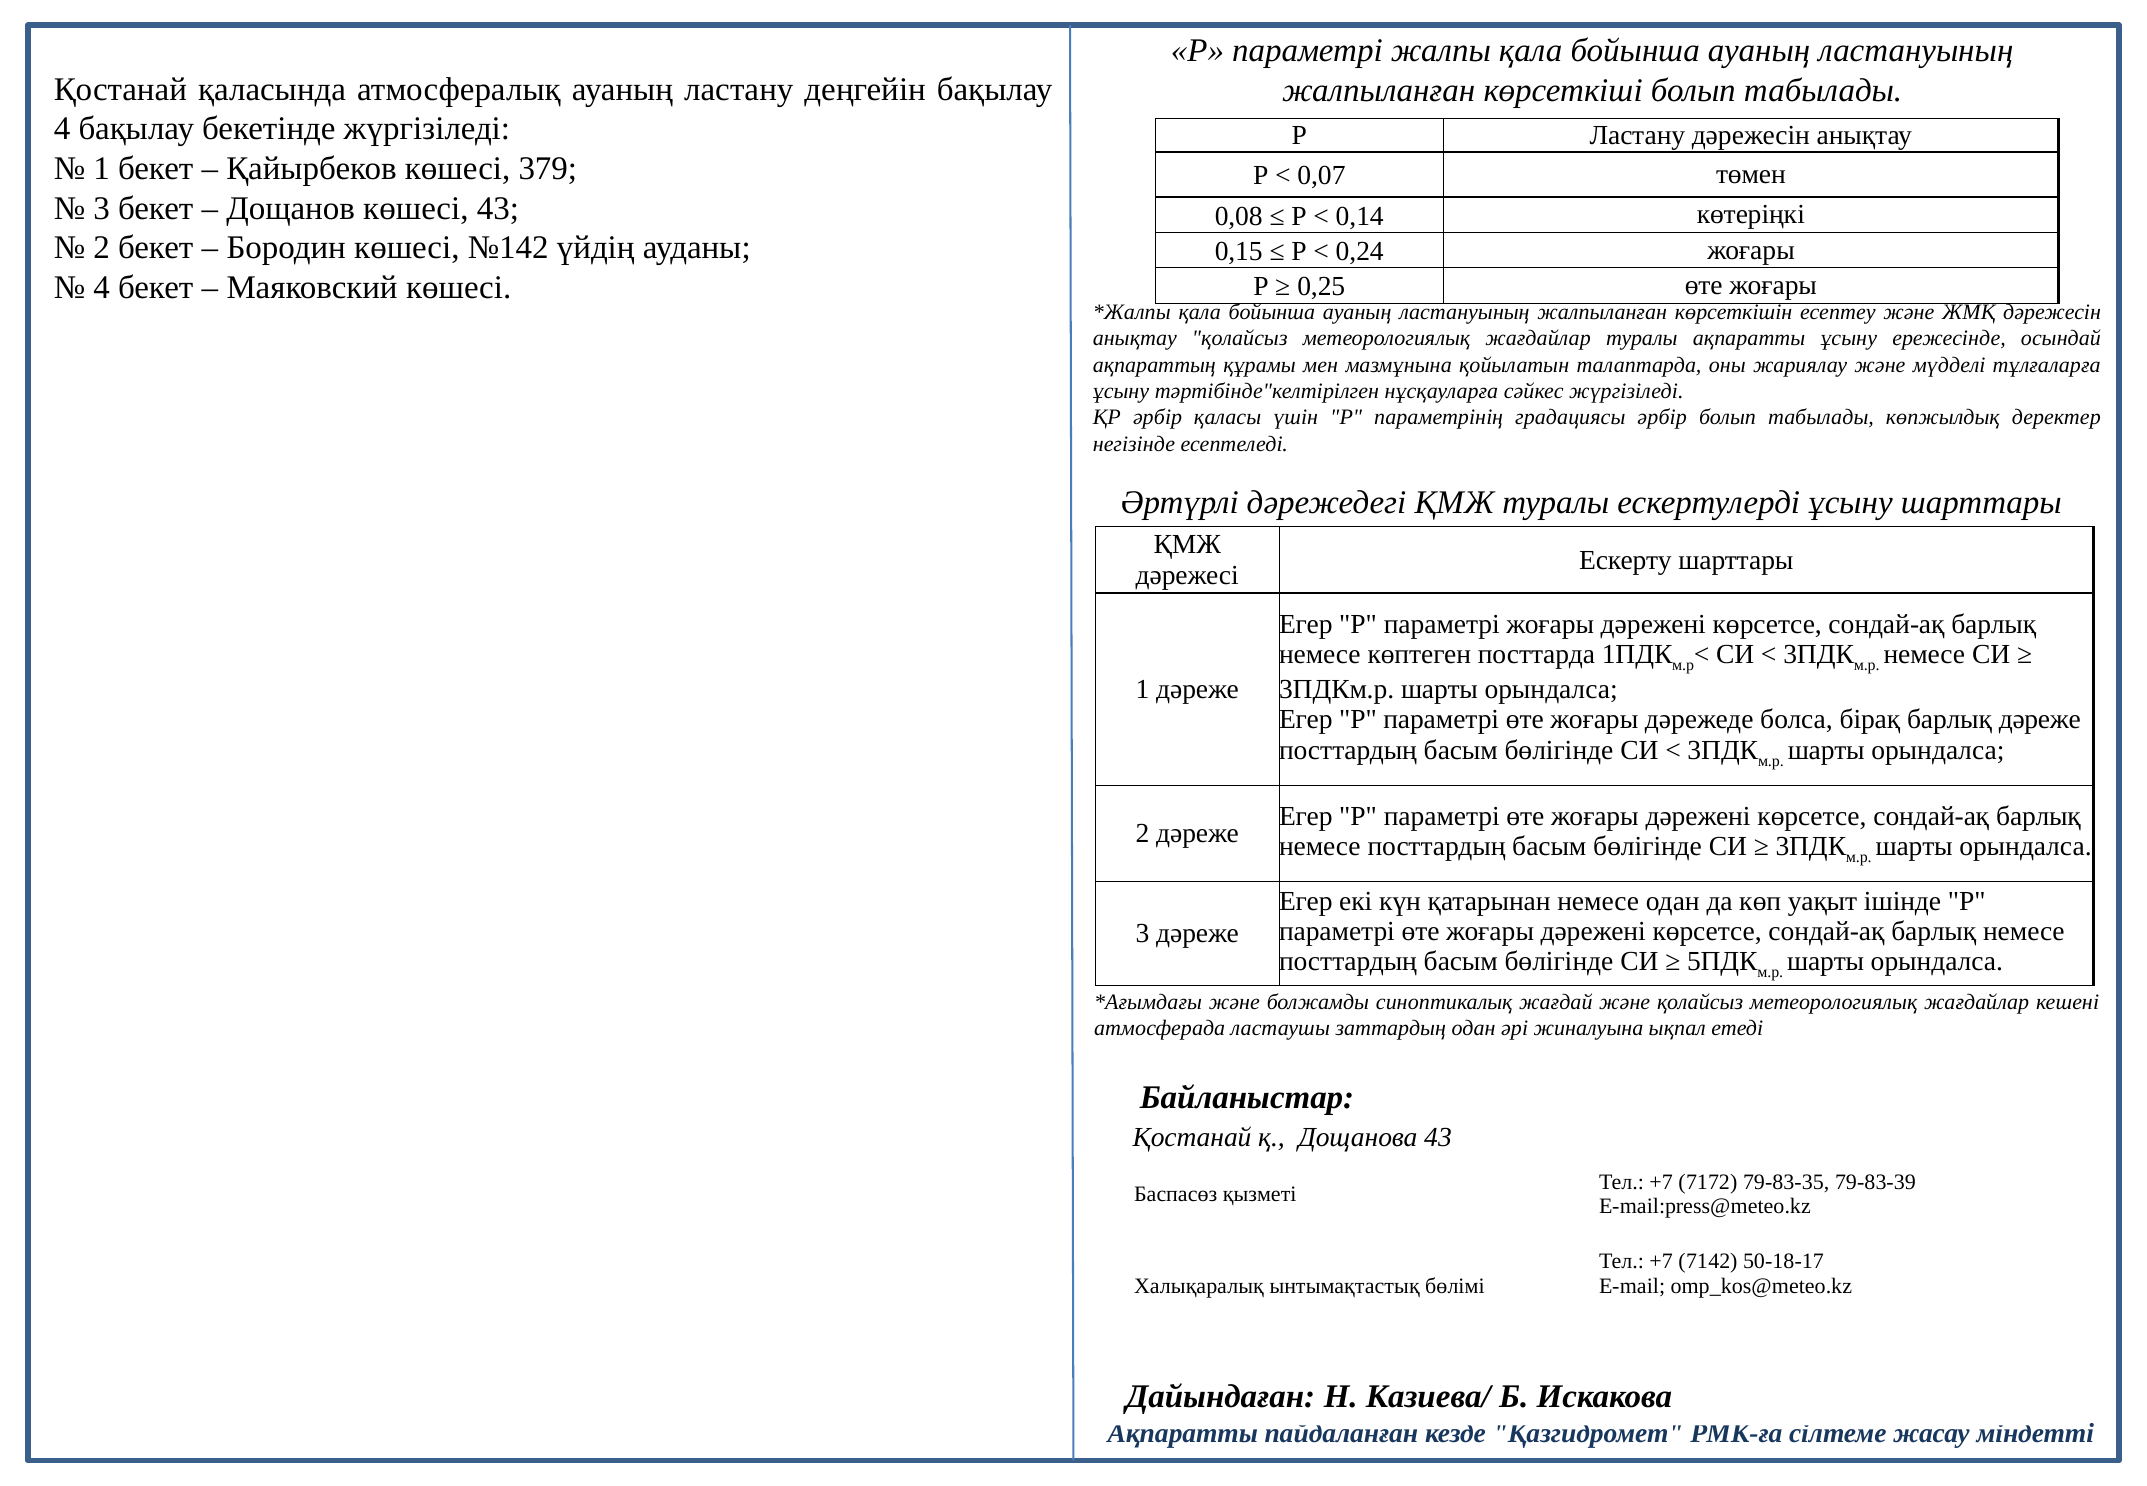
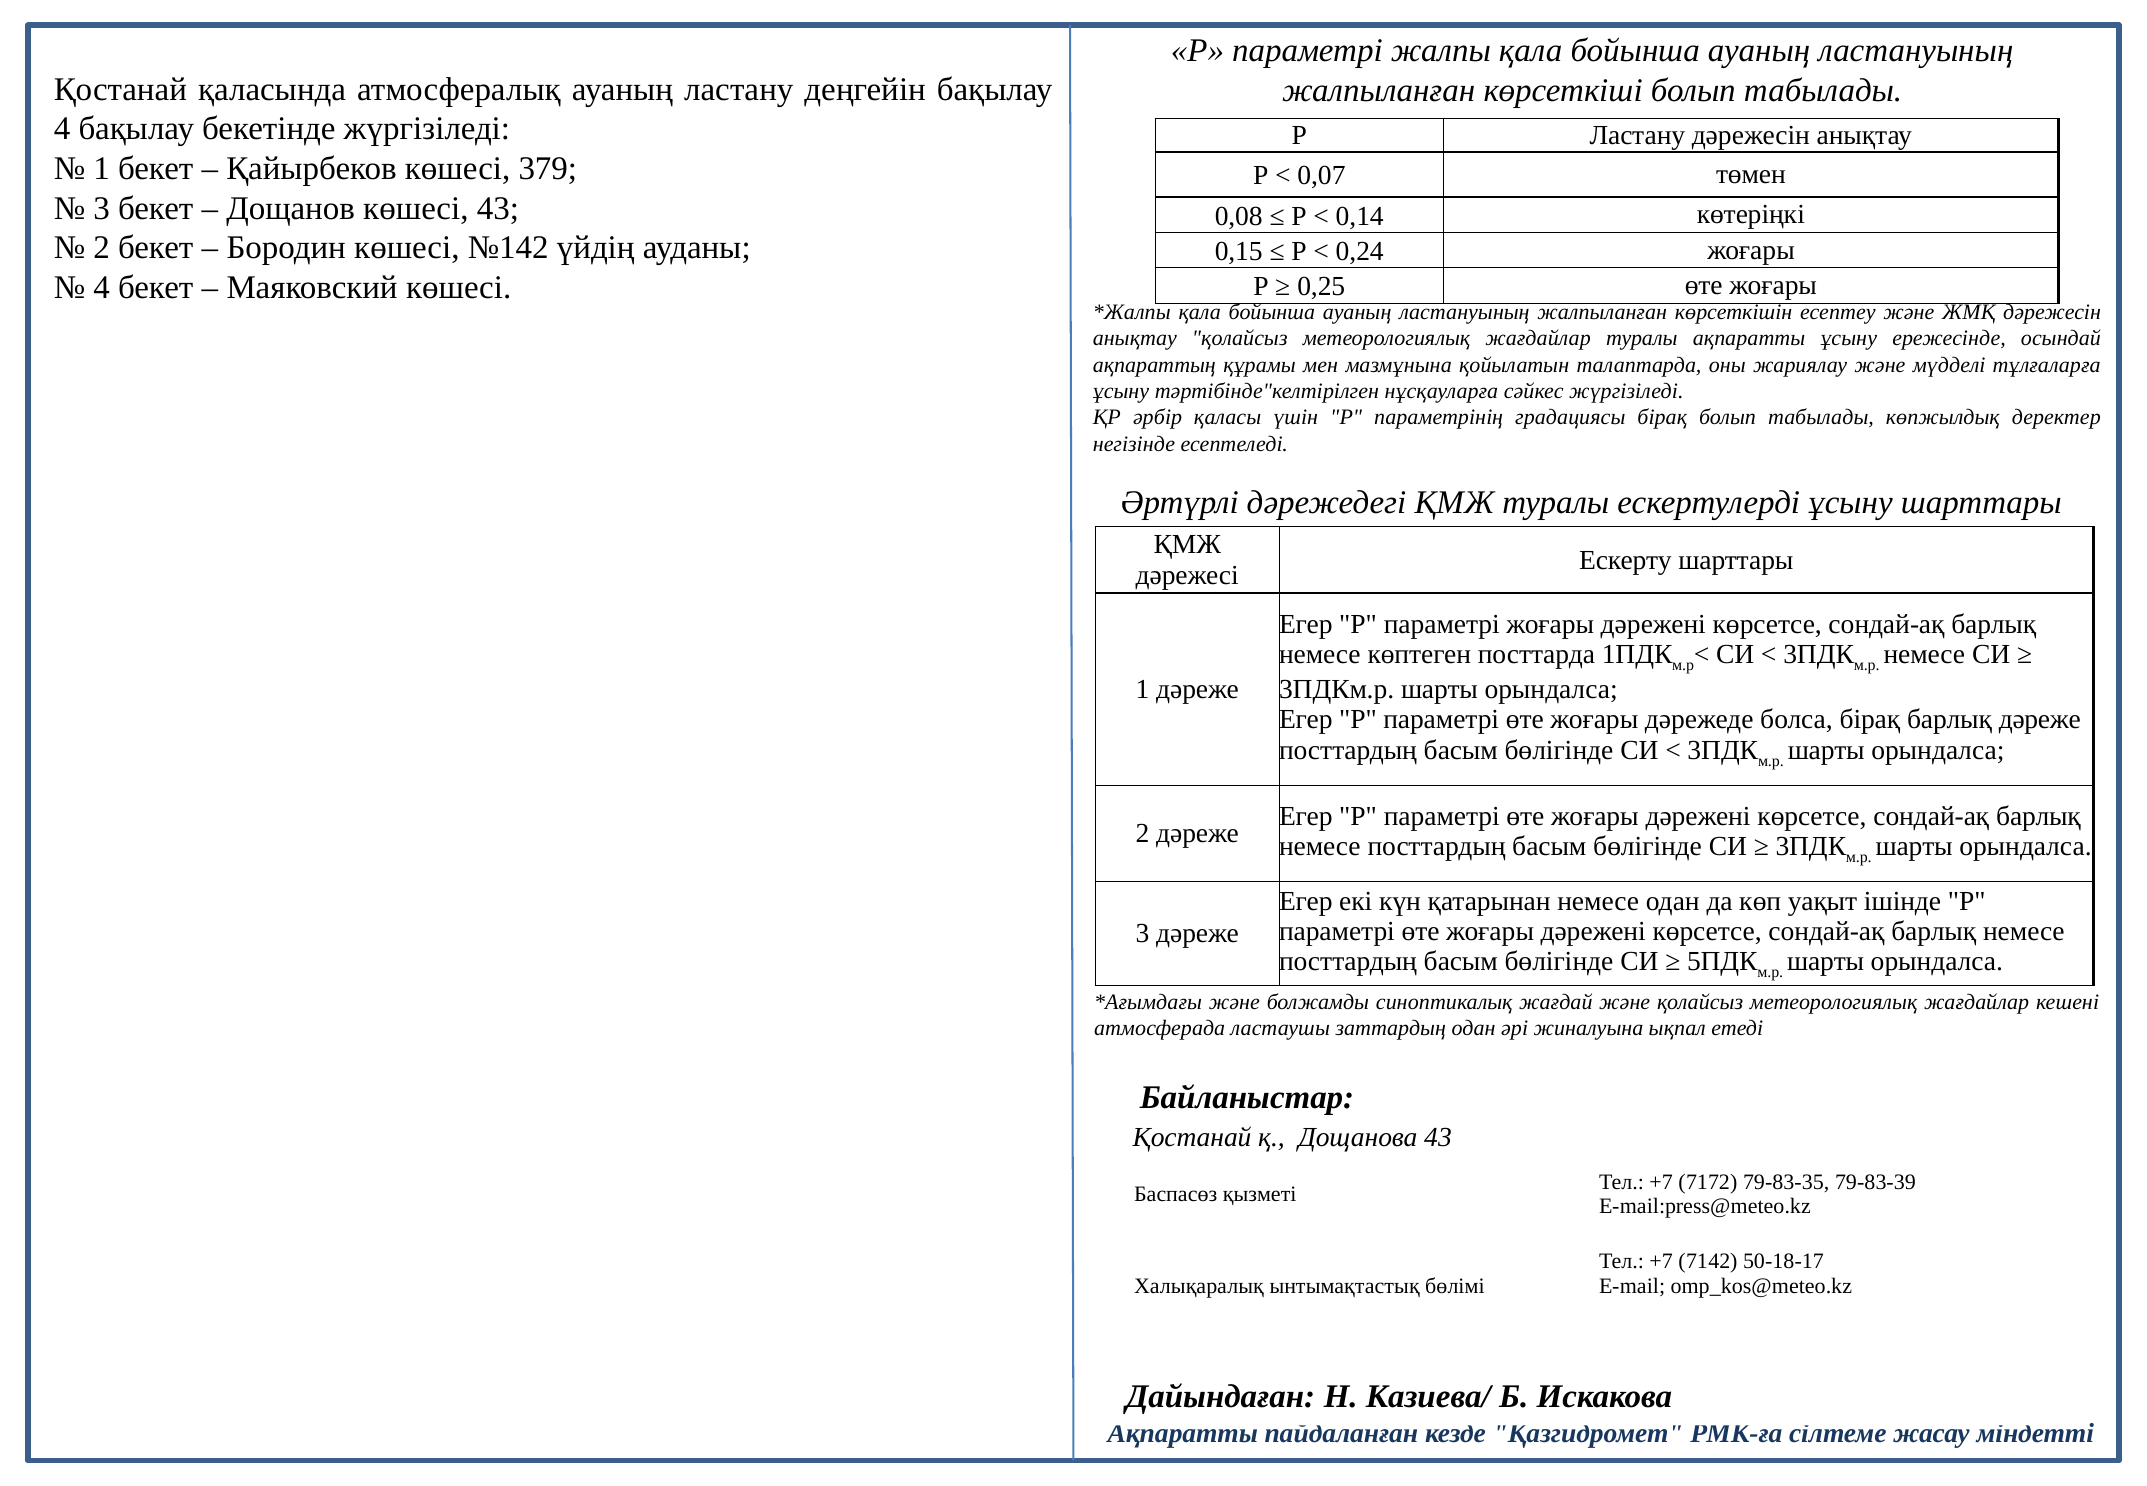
градациясы әрбір: әрбір -> бірақ
